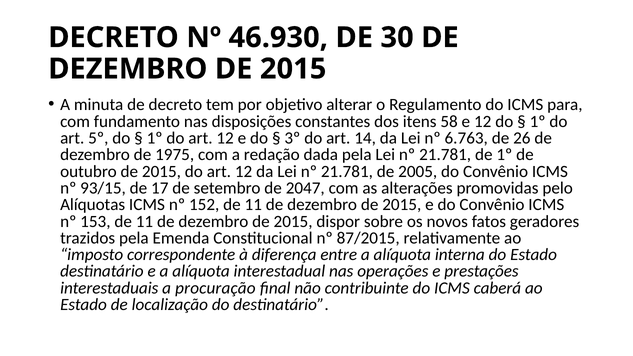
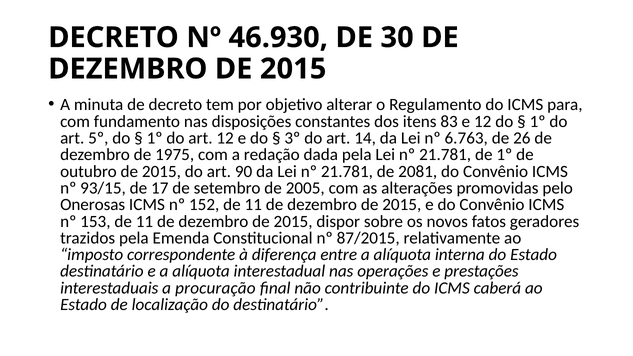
58: 58 -> 83
2015 do art 12: 12 -> 90
2005: 2005 -> 2081
2047: 2047 -> 2005
Alíquotas: Alíquotas -> Onerosas
